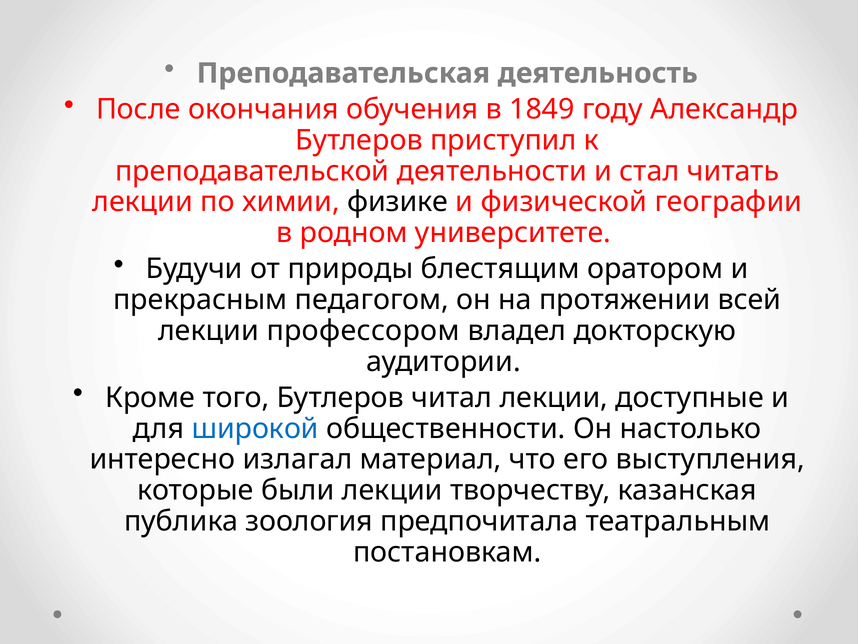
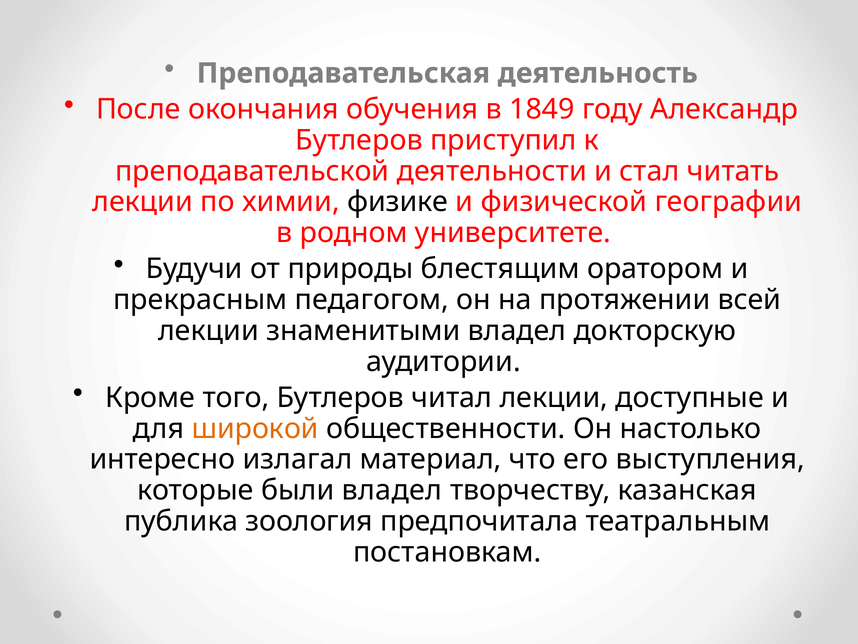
профессором: профессором -> знаменитыми
широкой colour: blue -> orange
были лекции: лекции -> владел
